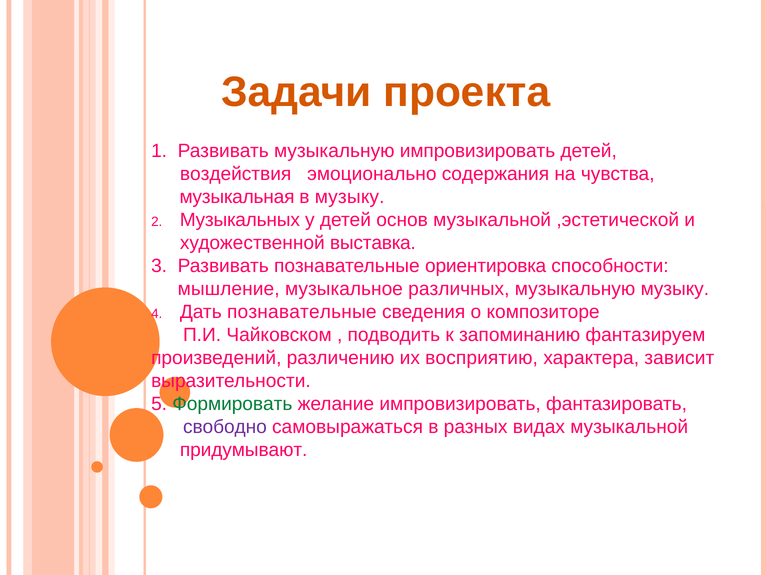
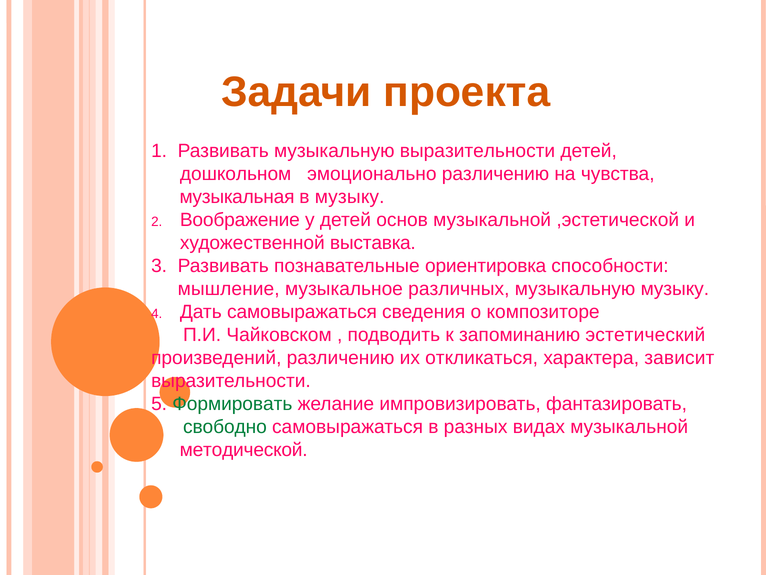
музыкальную импровизировать: импровизировать -> выразительности
воздействия: воздействия -> дошкольном
эмоционально содержания: содержания -> различению
Музыкальных: Музыкальных -> Воображение
Дать познавательные: познавательные -> самовыражаться
фантазируем: фантазируем -> эстетический
восприятию: восприятию -> откликаться
свободно colour: purple -> green
придумывают: придумывают -> методической
